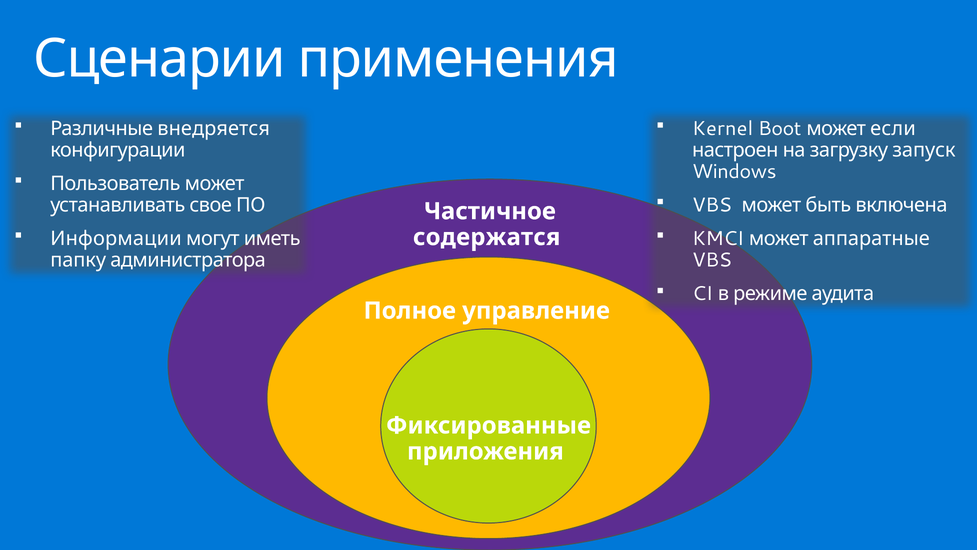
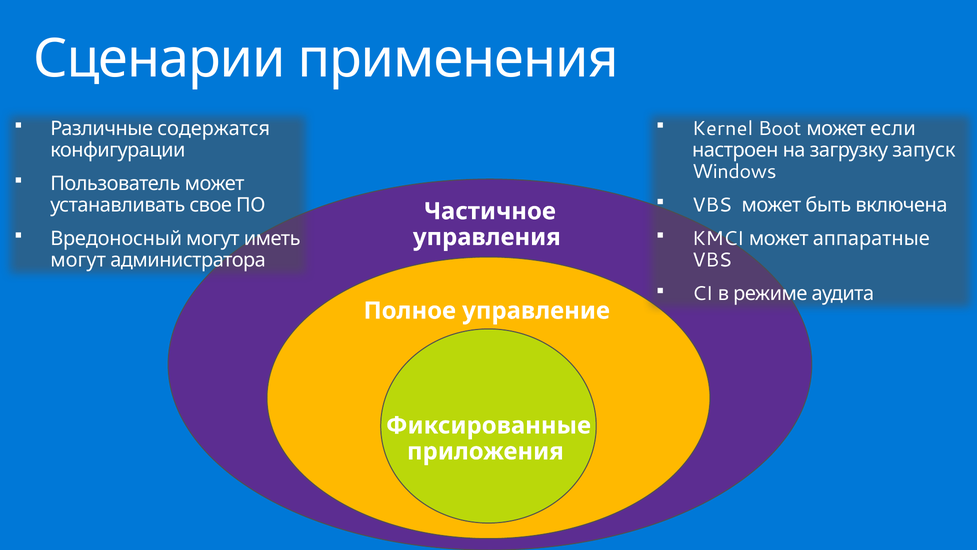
внедряется: внедряется -> содержатся
Информации: Информации -> Вредоносный
содержатся: содержатся -> управления
папку at (78, 260): папку -> могут
